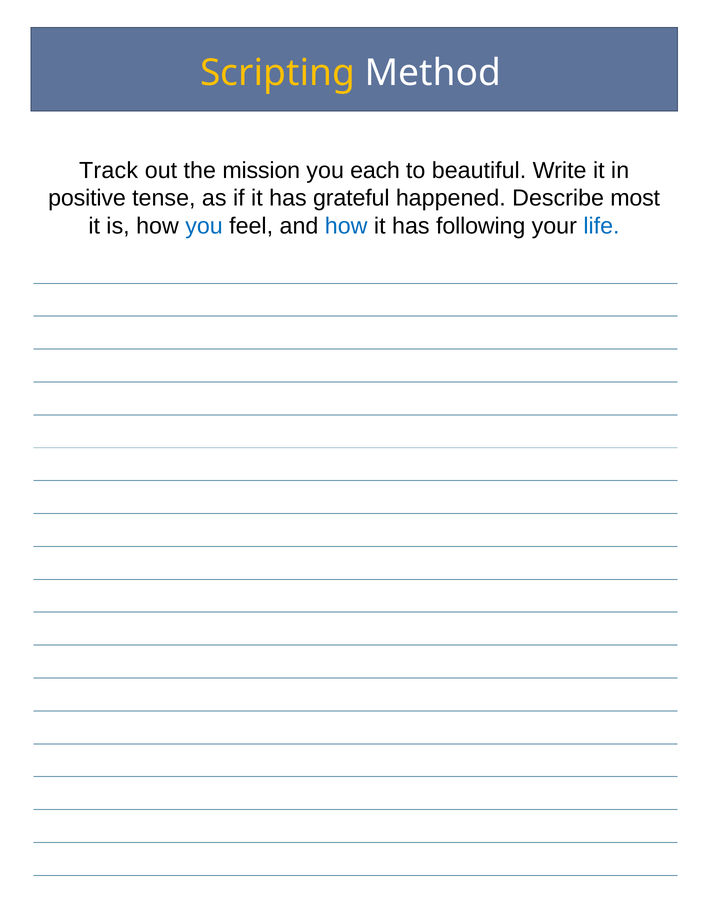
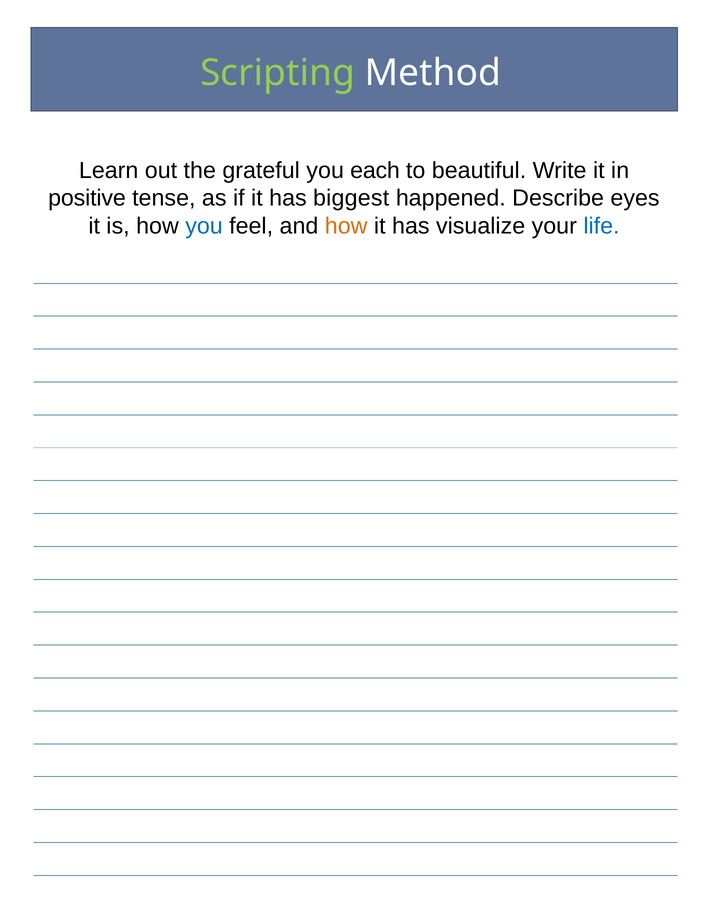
Scripting colour: yellow -> light green
Track: Track -> Learn
mission: mission -> grateful
grateful: grateful -> biggest
most: most -> eyes
how at (346, 226) colour: blue -> orange
following: following -> visualize
